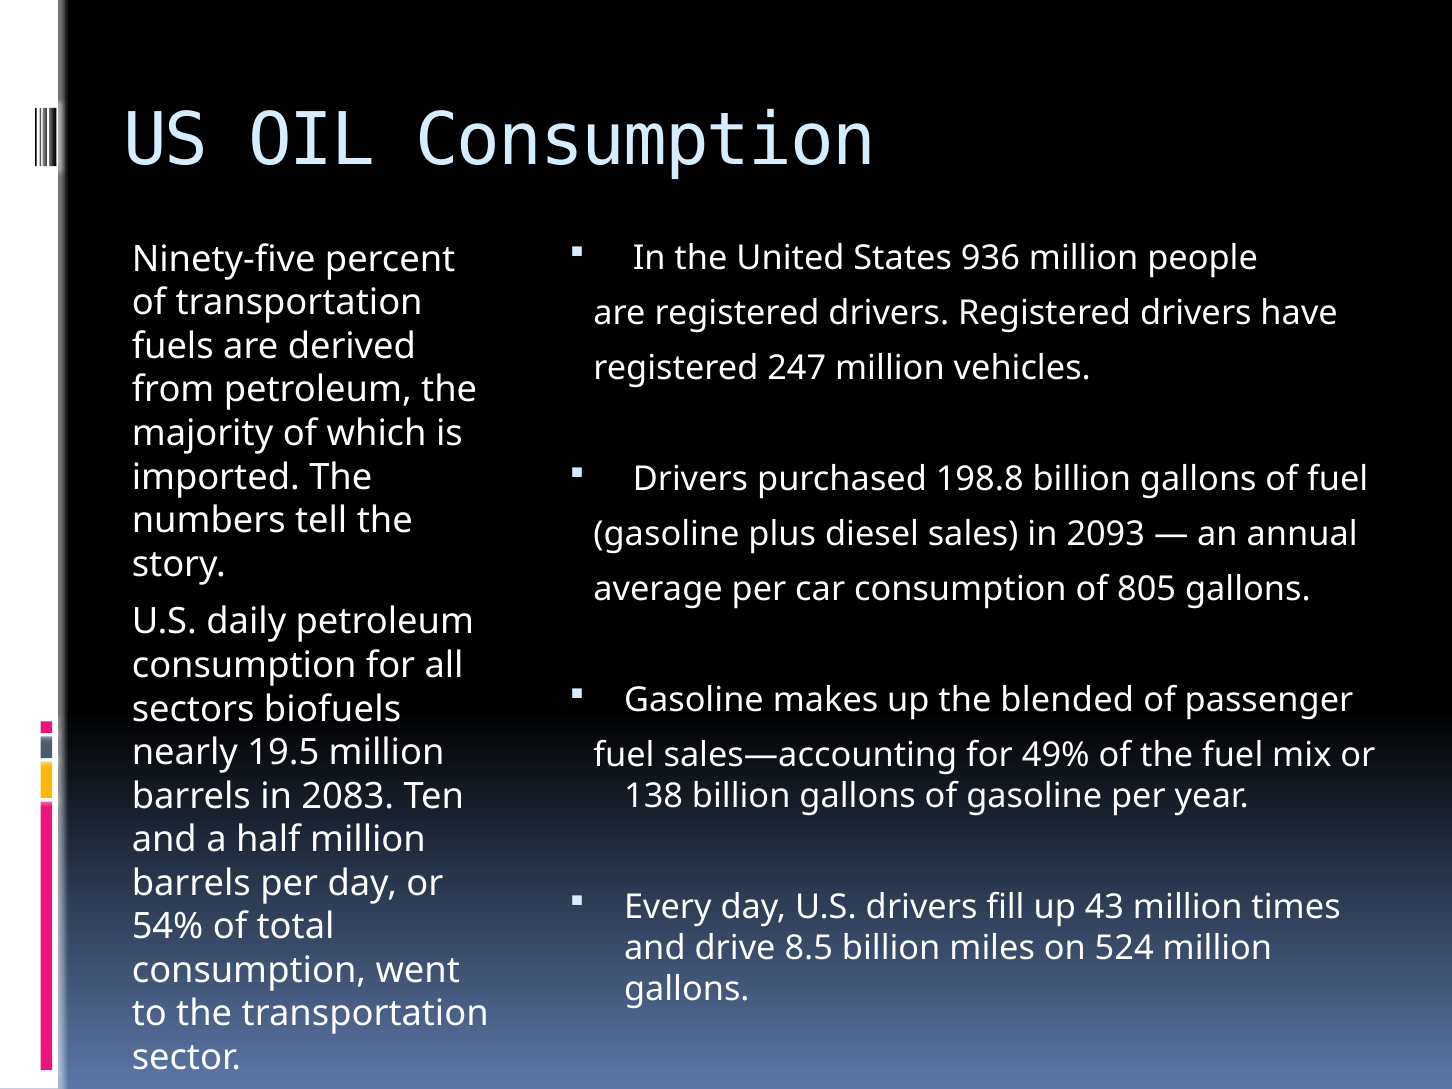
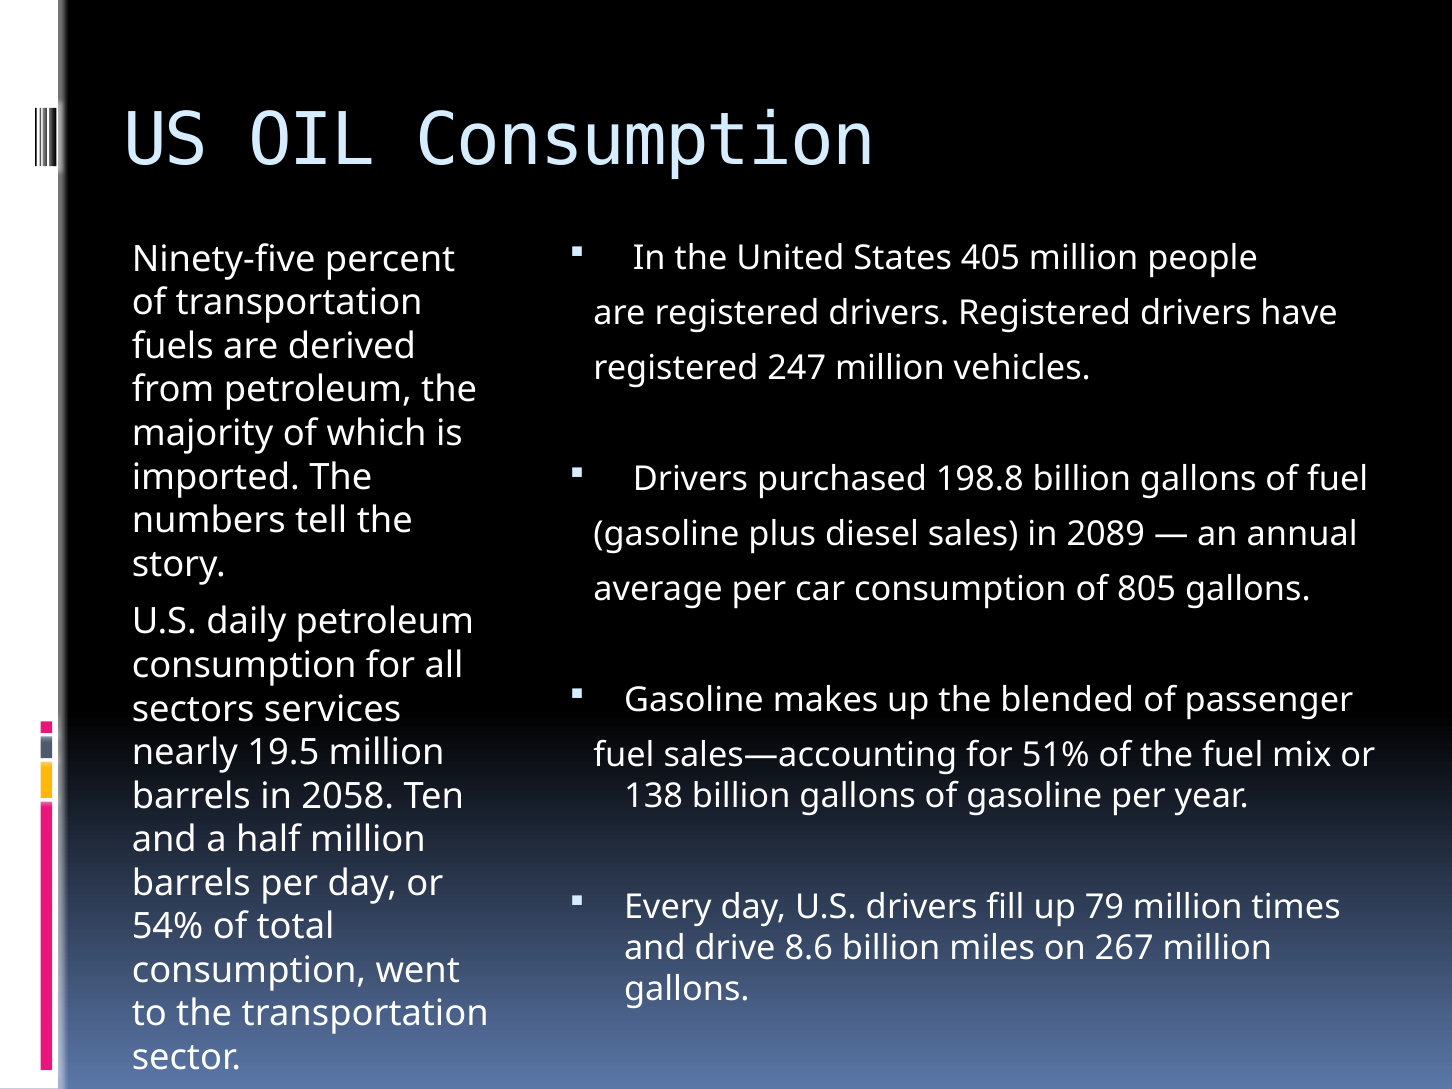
936: 936 -> 405
2093: 2093 -> 2089
biofuels: biofuels -> services
49%: 49% -> 51%
2083: 2083 -> 2058
43: 43 -> 79
8.5: 8.5 -> 8.6
524: 524 -> 267
